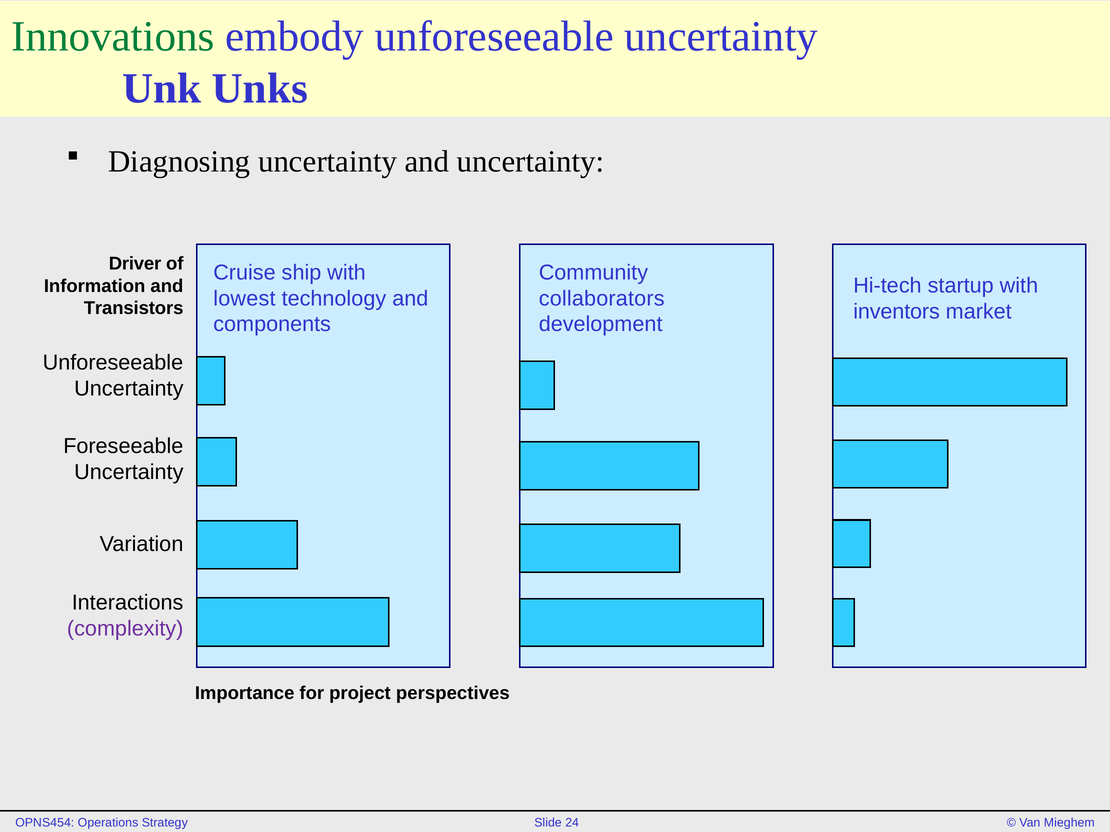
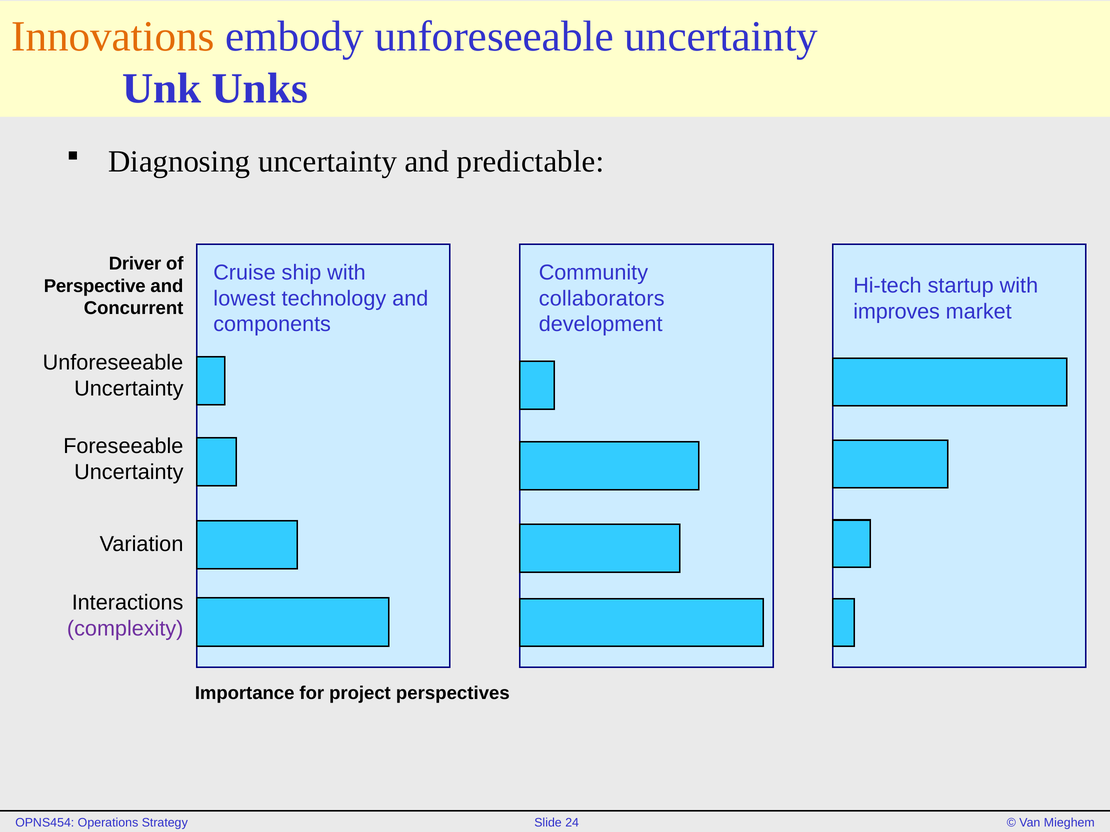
Innovations colour: green -> orange
and uncertainty: uncertainty -> predictable
Information: Information -> Perspective
Transistors: Transistors -> Concurrent
inventors: inventors -> improves
